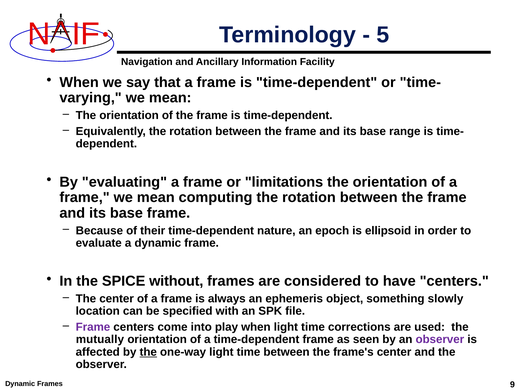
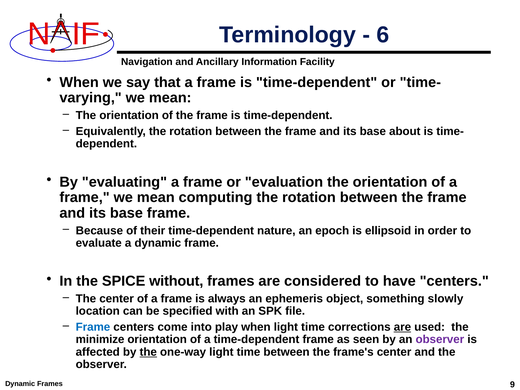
5: 5 -> 6
range: range -> about
limitations: limitations -> evaluation
Frame at (93, 327) colour: purple -> blue
are at (402, 327) underline: none -> present
mutually: mutually -> minimize
